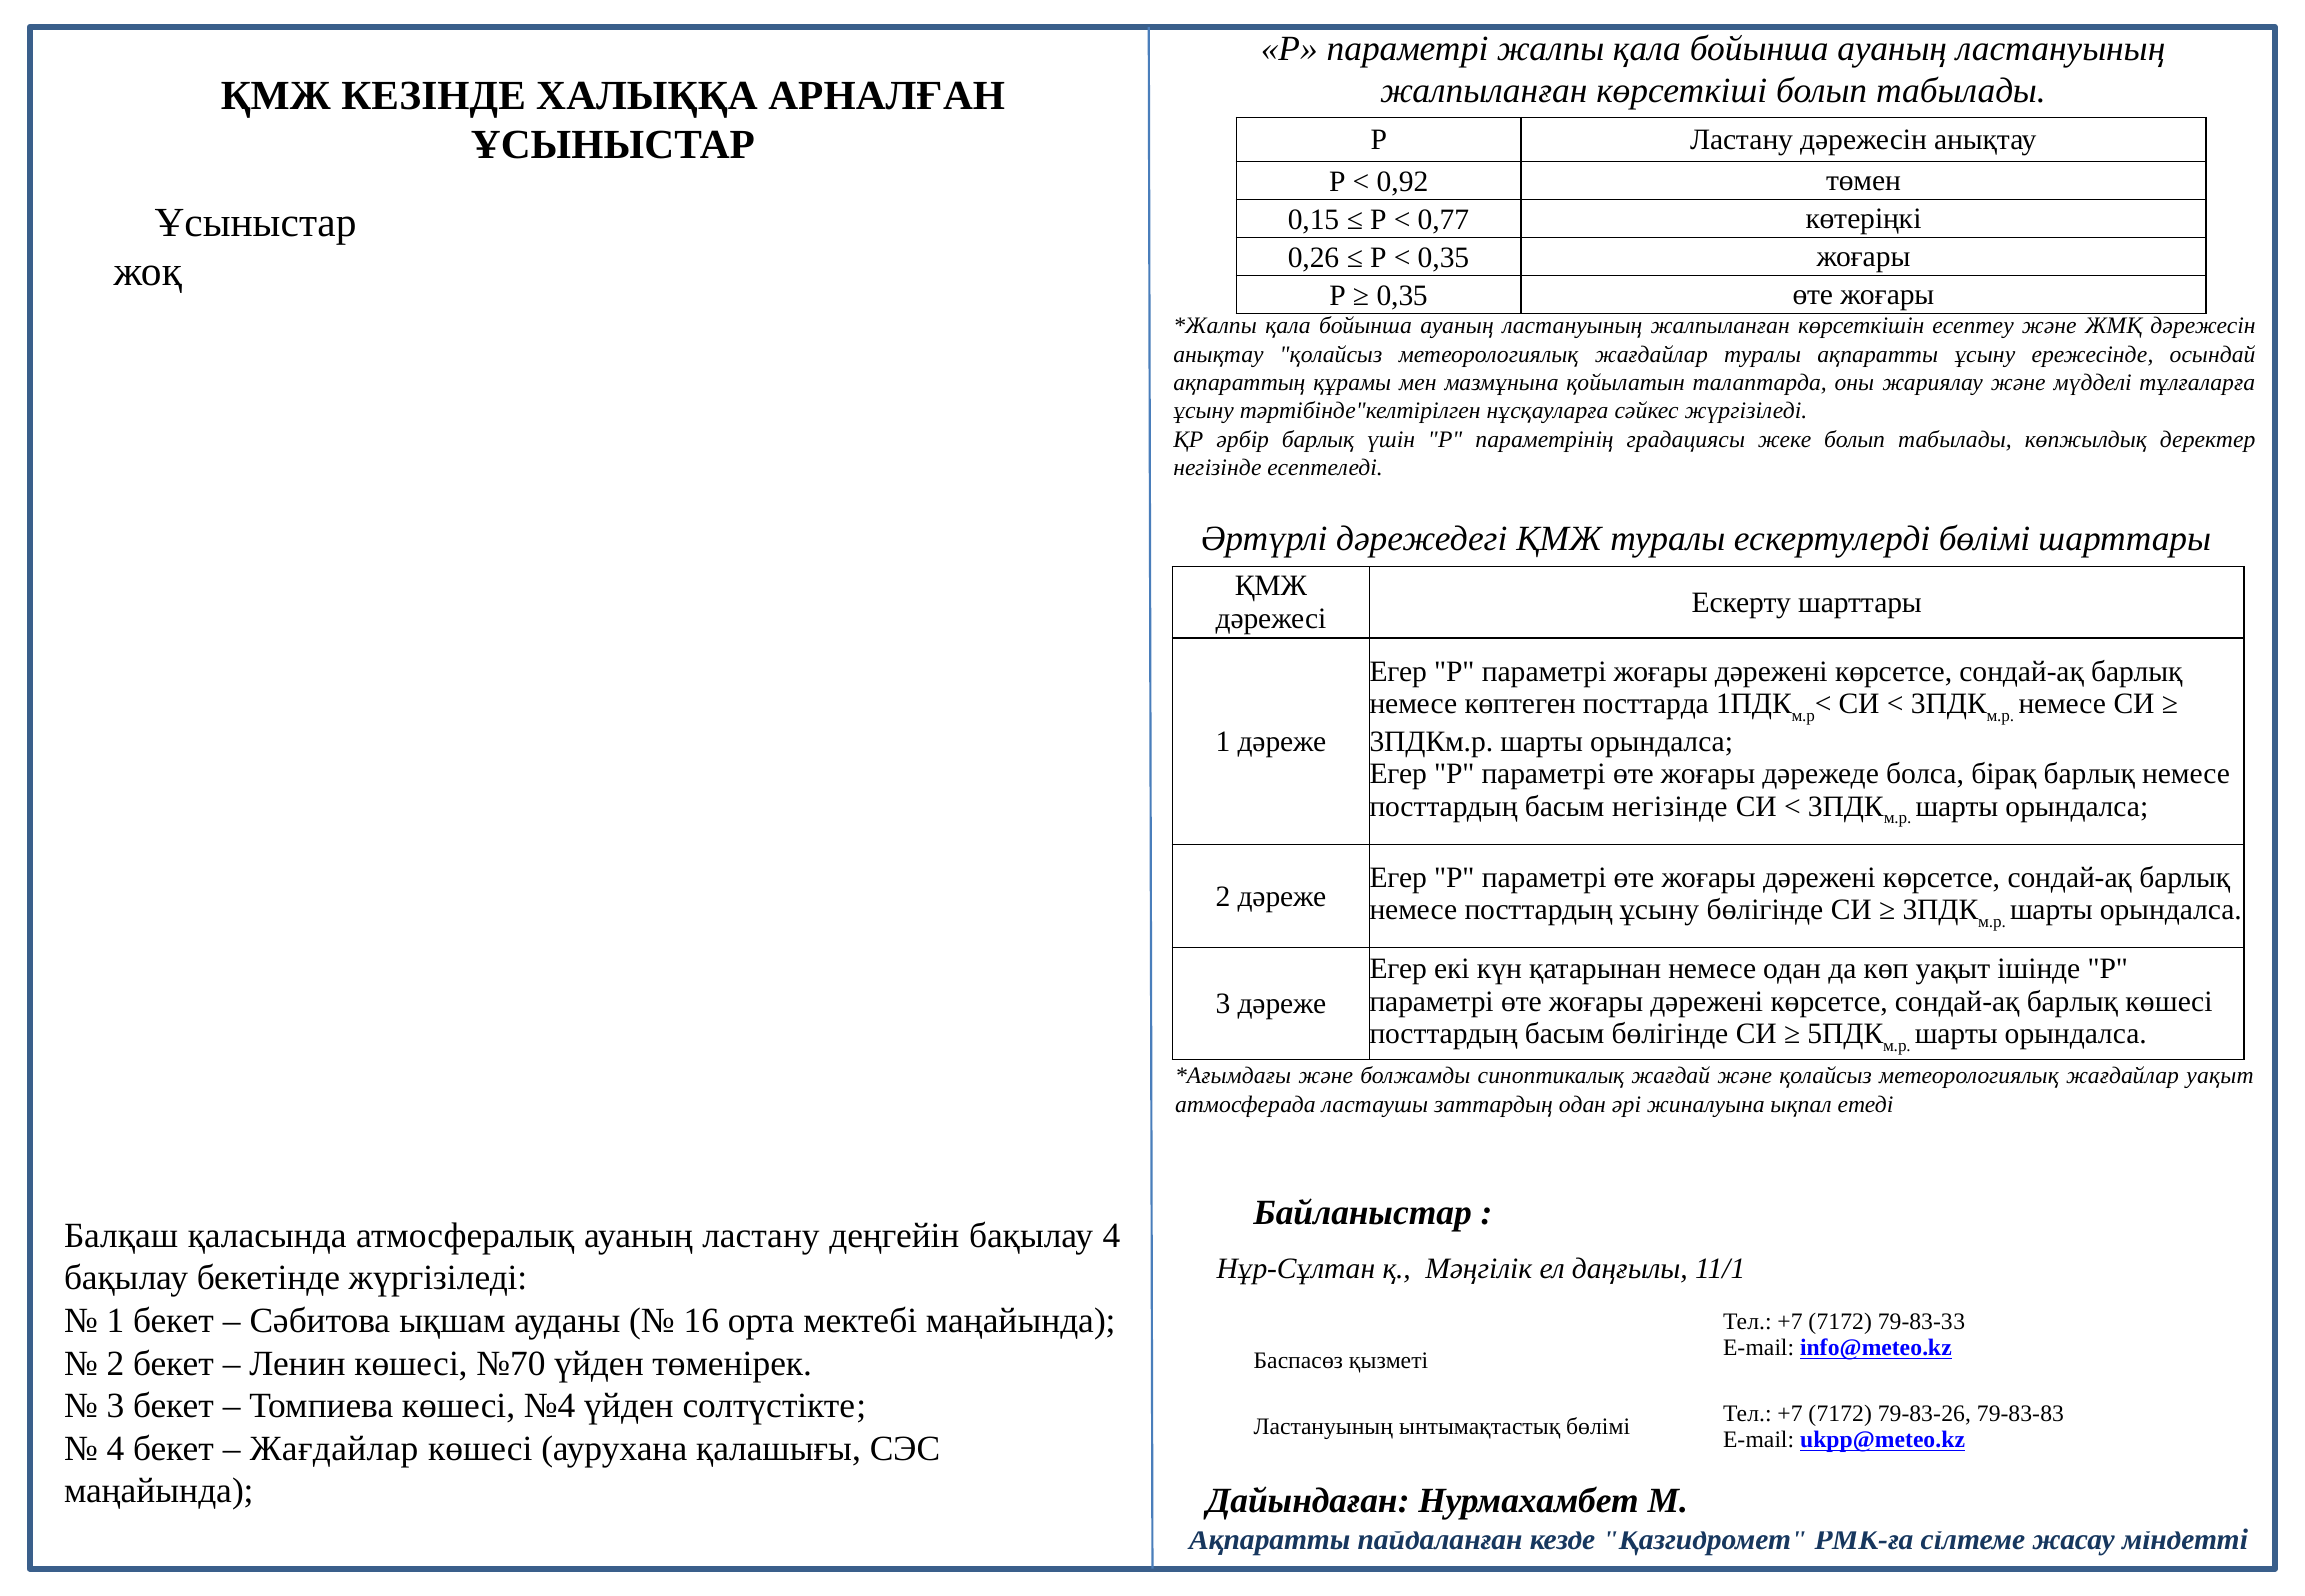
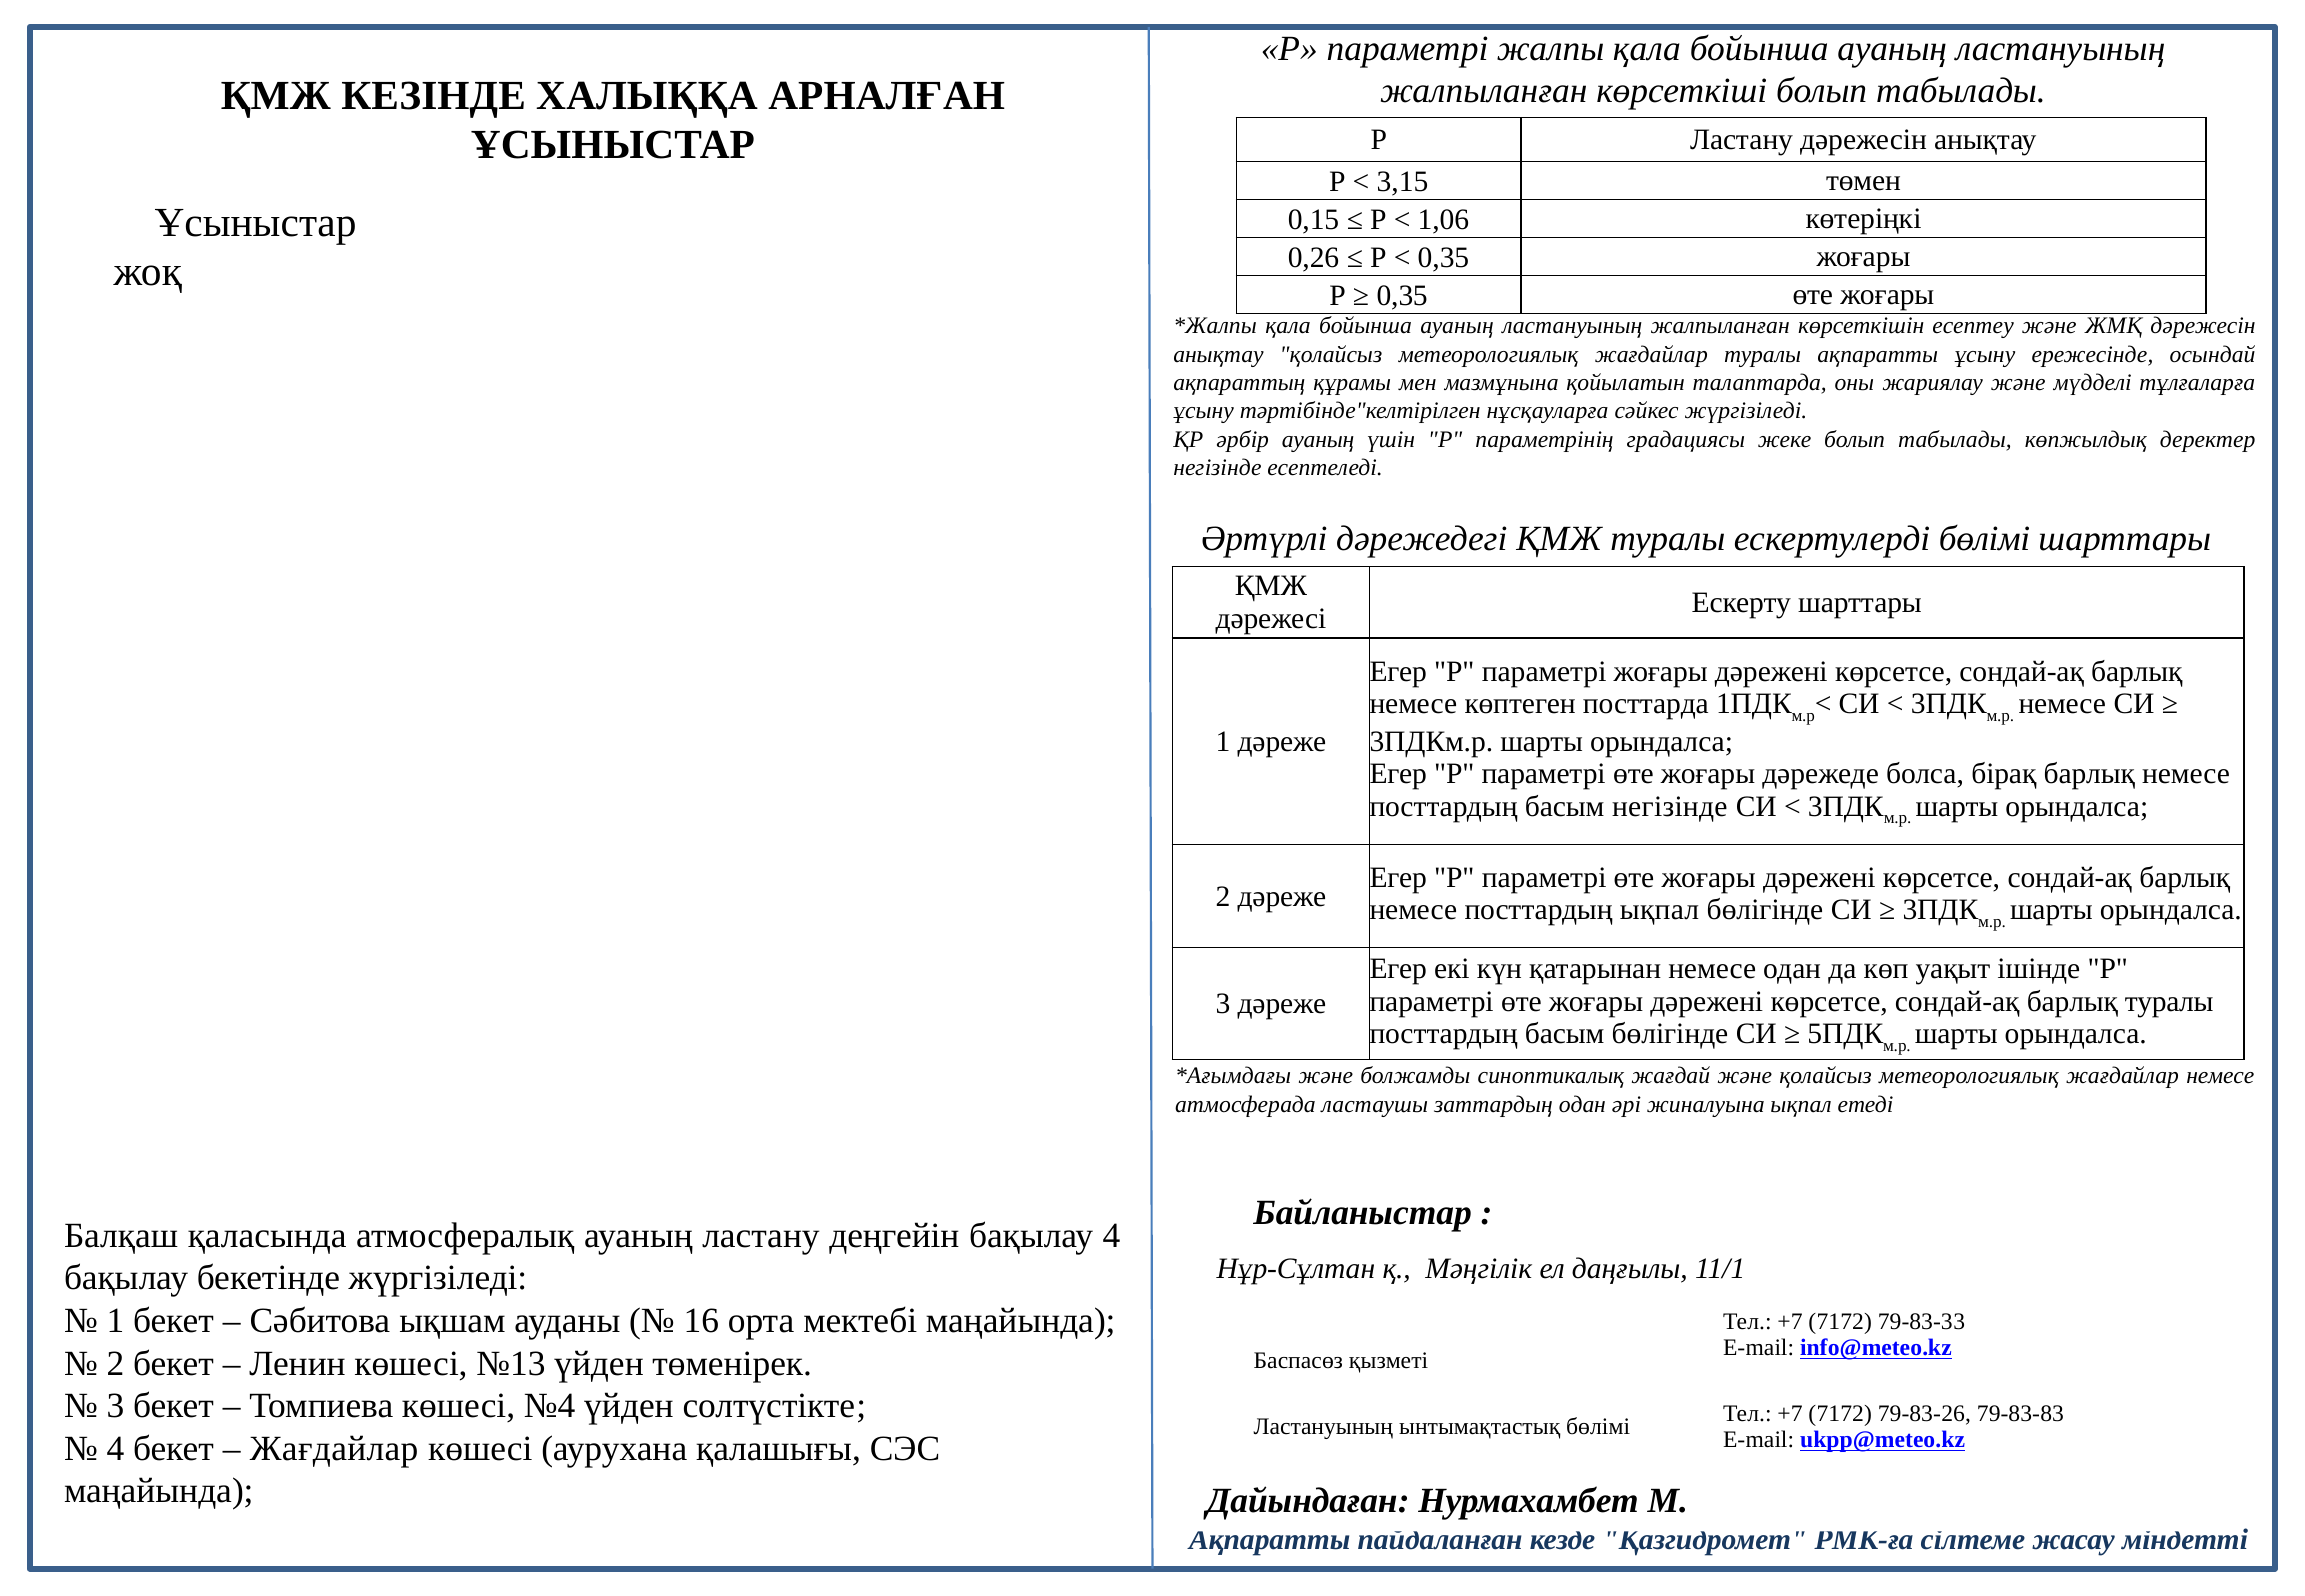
0,92: 0,92 -> 3,15
0,77: 0,77 -> 1,06
әрбір барлық: барлық -> ауаның
посттардың ұсыну: ұсыну -> ықпал
барлық көшесі: көшесі -> туралы
жағдайлар уақыт: уақыт -> немесе
№70: №70 -> №13
